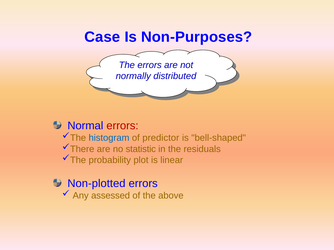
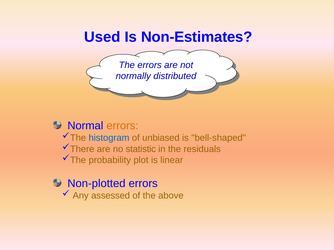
Case: Case -> Used
Non-Purposes: Non-Purposes -> Non-Estimates
errors at (122, 126) colour: red -> orange
predictor: predictor -> unbiased
